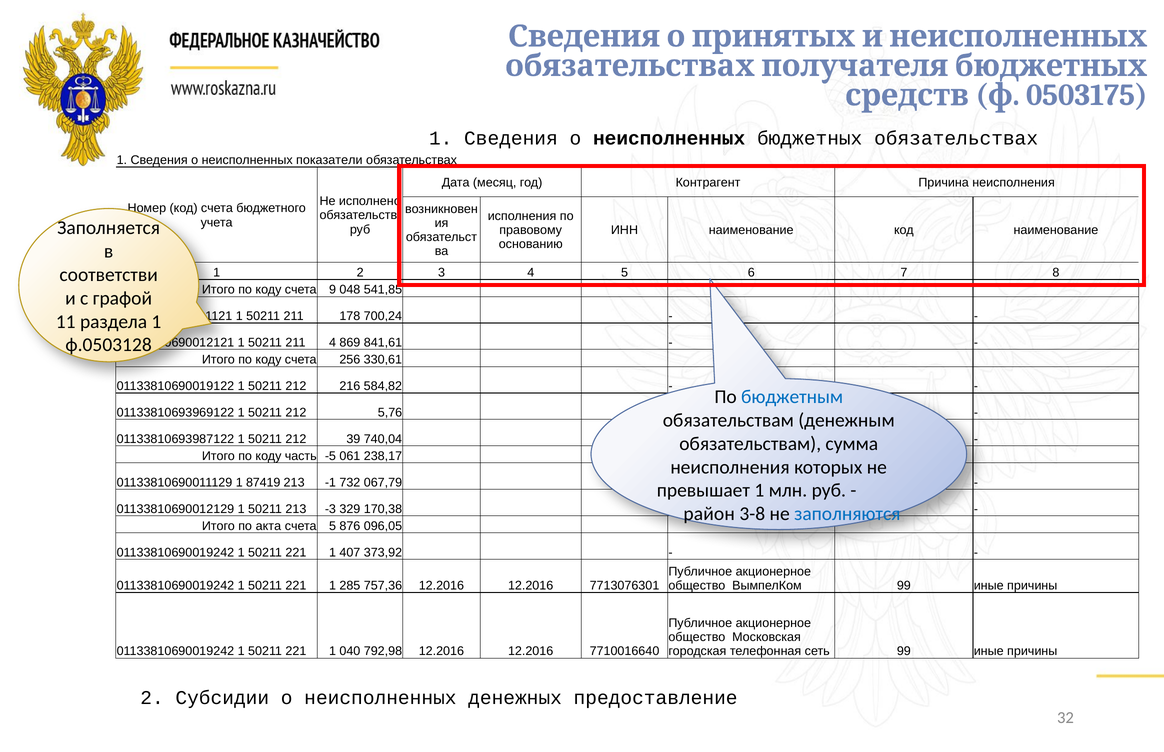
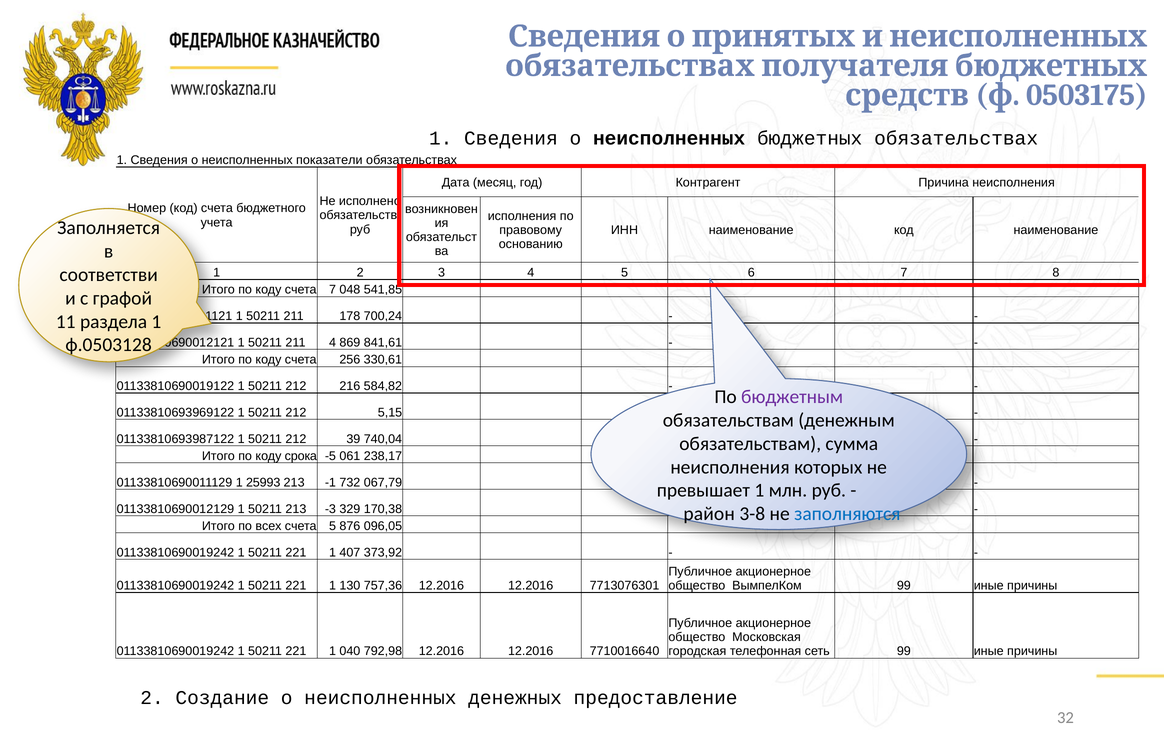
счета 9: 9 -> 7
бюджетным colour: blue -> purple
5,76: 5,76 -> 5,15
часть: часть -> срока
87419: 87419 -> 25993
акта: акта -> всех
285: 285 -> 130
Субсидии: Субсидии -> Создание
